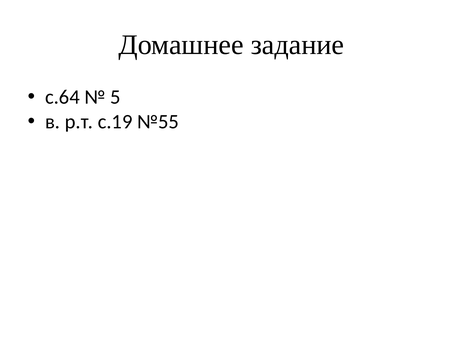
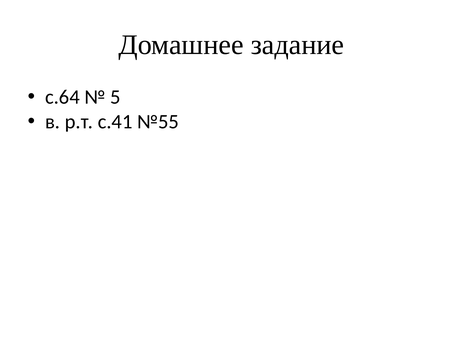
с.19: с.19 -> с.41
